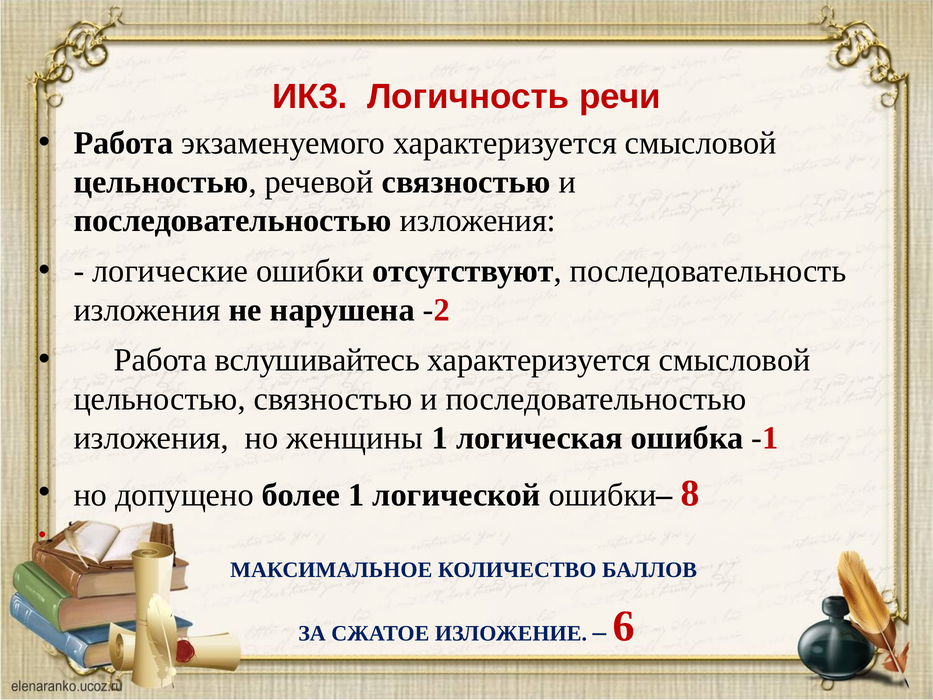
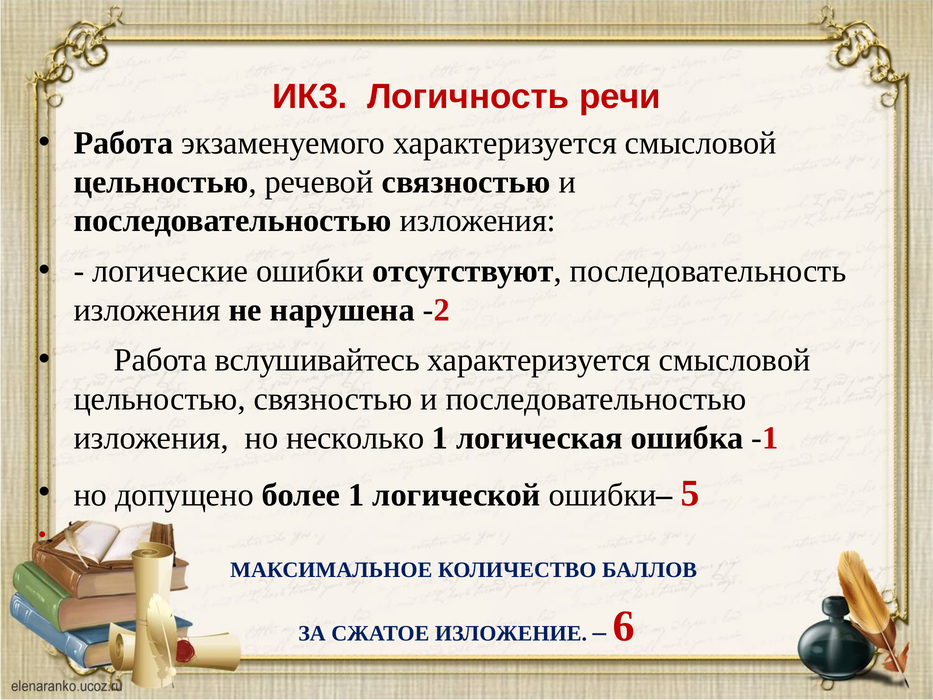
женщины: женщины -> несколько
8: 8 -> 5
